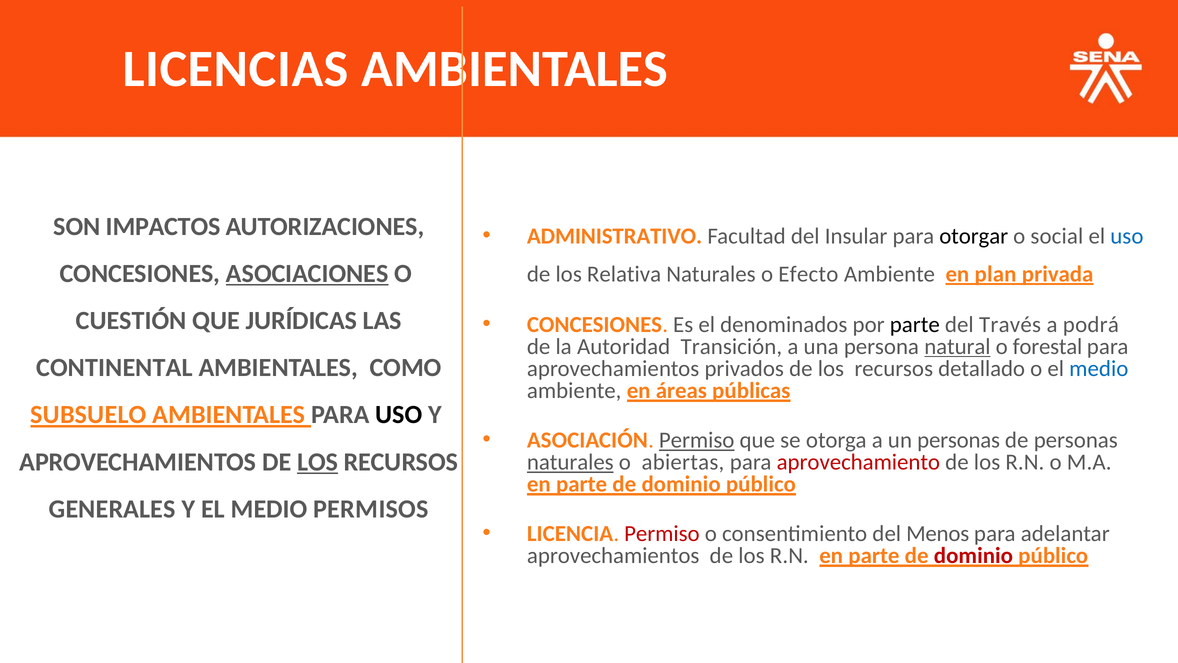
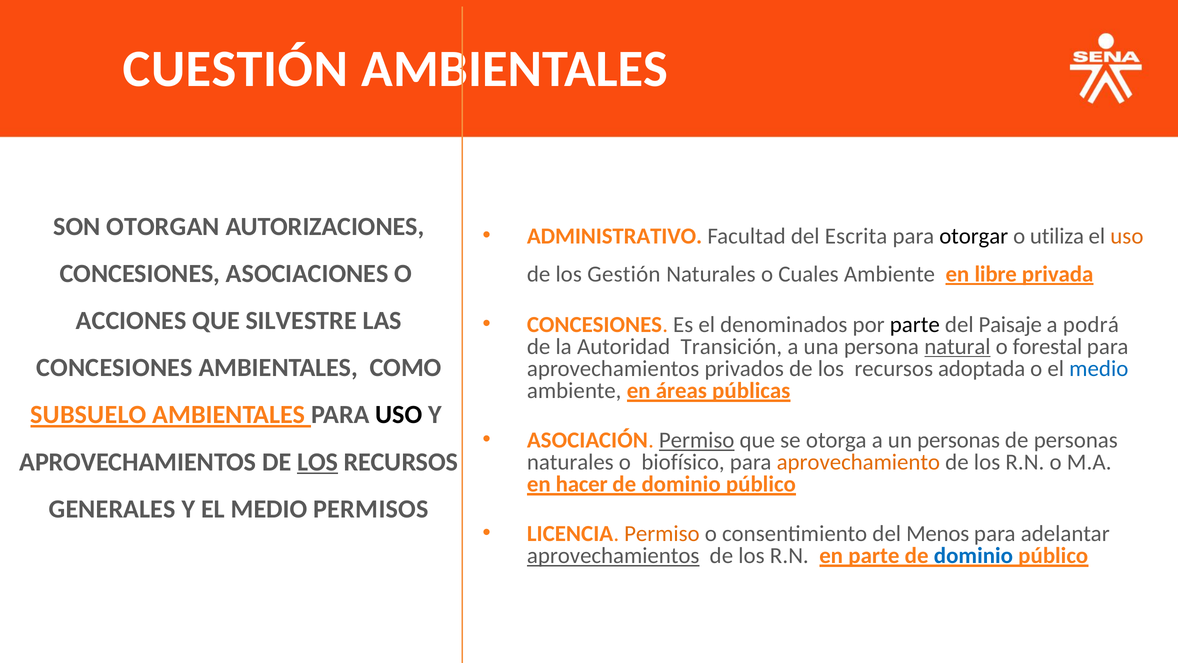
LICENCIAS: LICENCIAS -> CUESTIÓN
IMPACTOS: IMPACTOS -> OTORGAN
Insular: Insular -> Escrita
social: social -> utiliza
uso at (1127, 236) colour: blue -> orange
ASOCIACIONES underline: present -> none
Relativa: Relativa -> Gestión
Efecto: Efecto -> Cuales
plan: plan -> libre
CUESTIÓN: CUESTIÓN -> ACCIONES
JURÍDICAS: JURÍDICAS -> SILVESTRE
Través: Través -> Paisaje
CONTINENTAL at (114, 367): CONTINENTAL -> CONCESIONES
detallado: detallado -> adoptada
naturales at (570, 462) underline: present -> none
abiertas: abiertas -> biofísico
aprovechamiento colour: red -> orange
parte at (582, 484): parte -> hacer
Permiso at (662, 534) colour: red -> orange
aprovechamientos at (613, 556) underline: none -> present
dominio at (973, 556) colour: red -> blue
